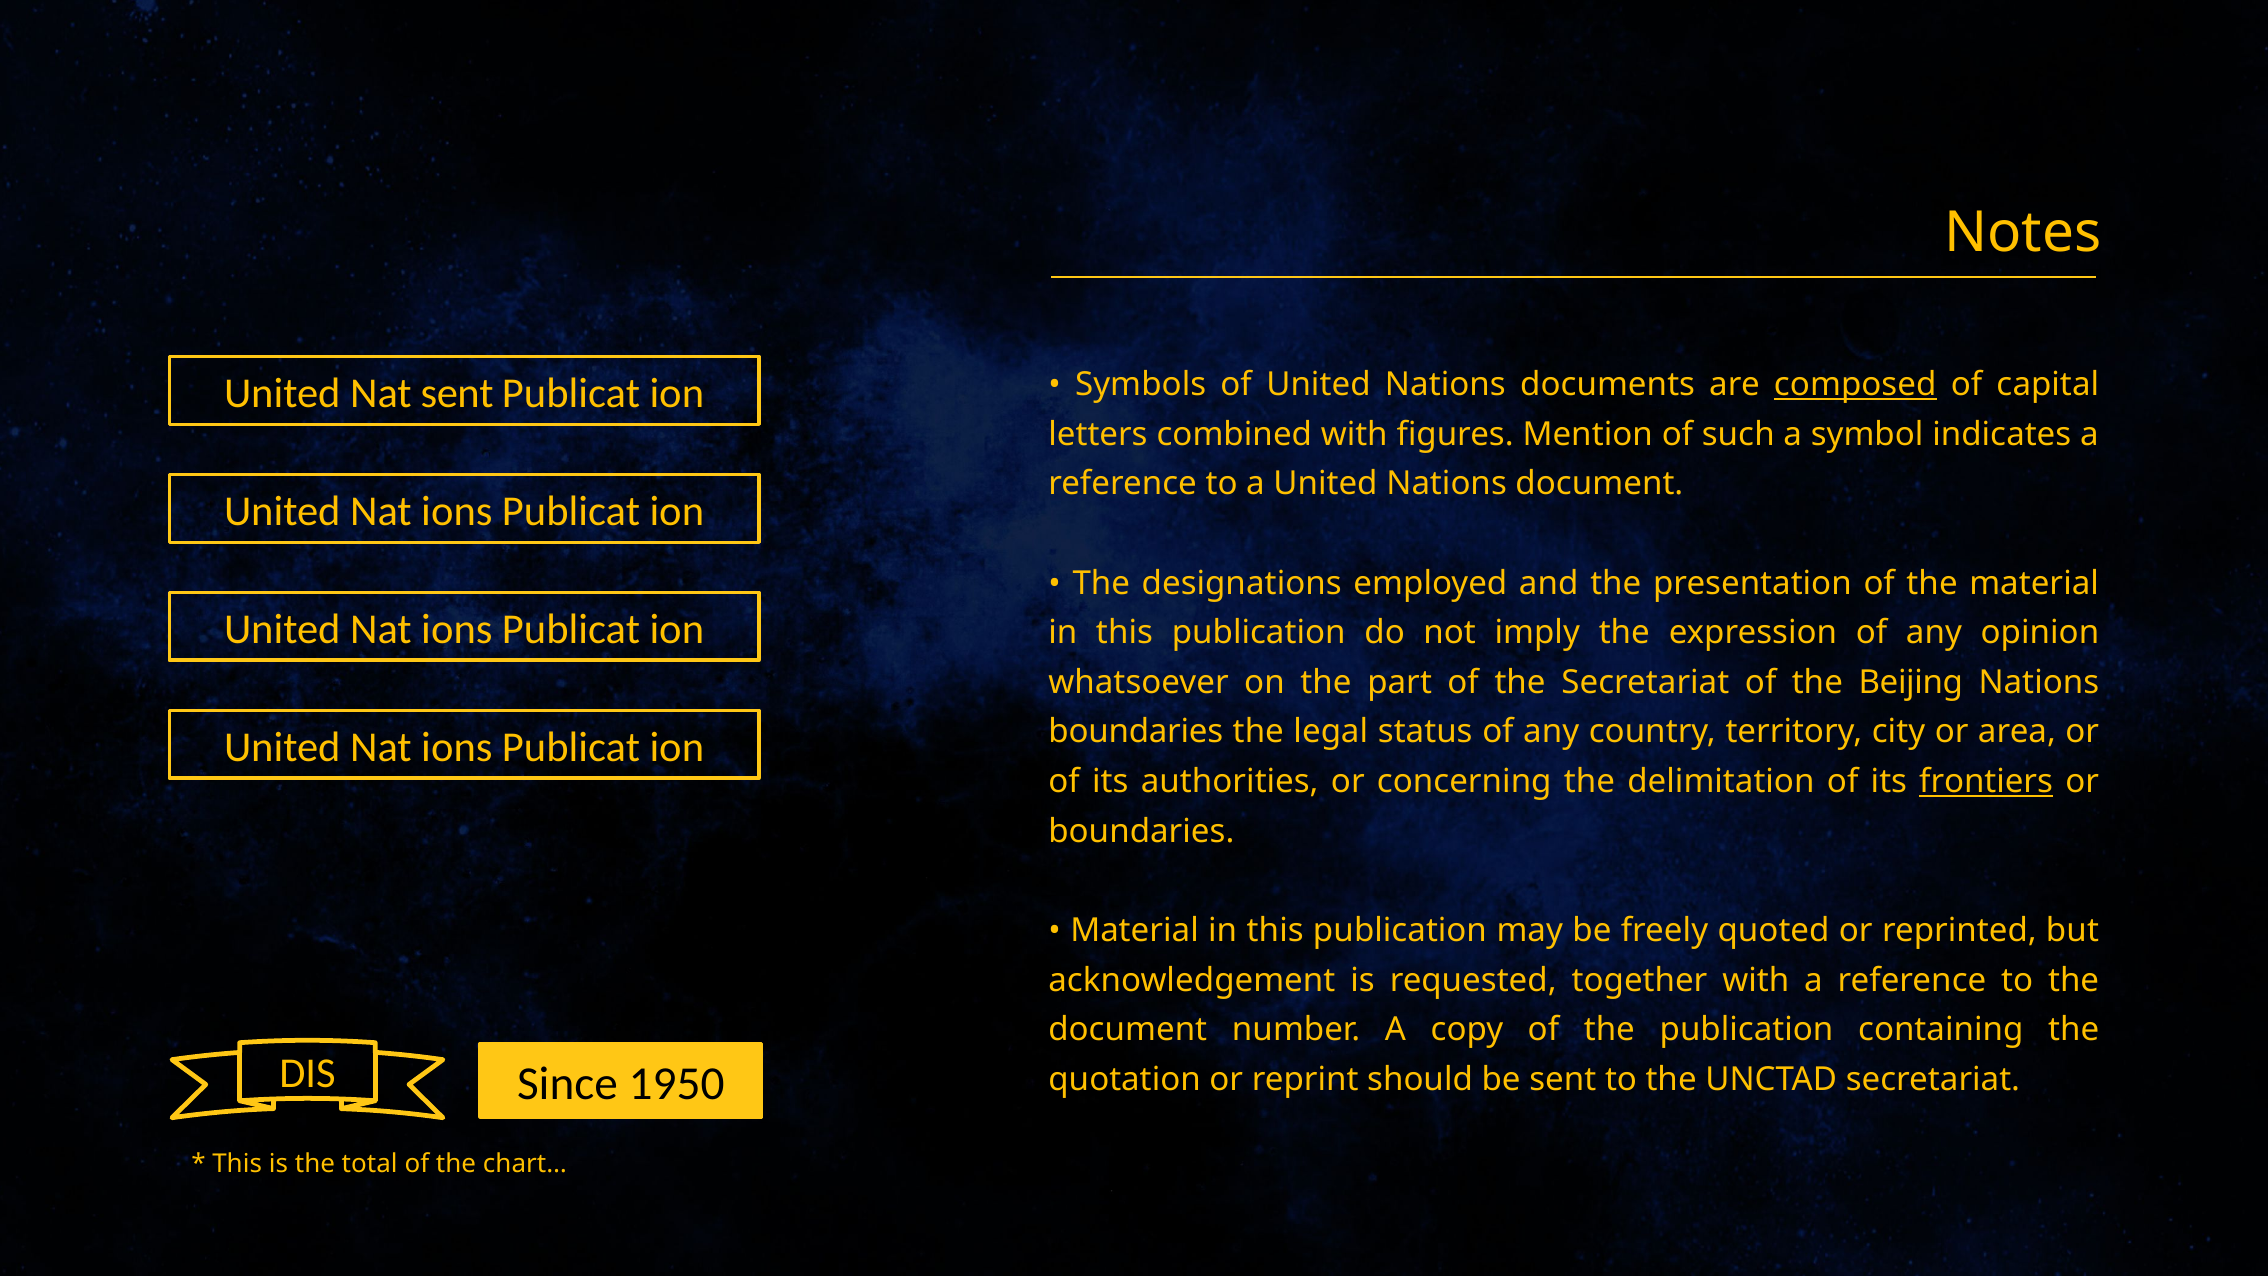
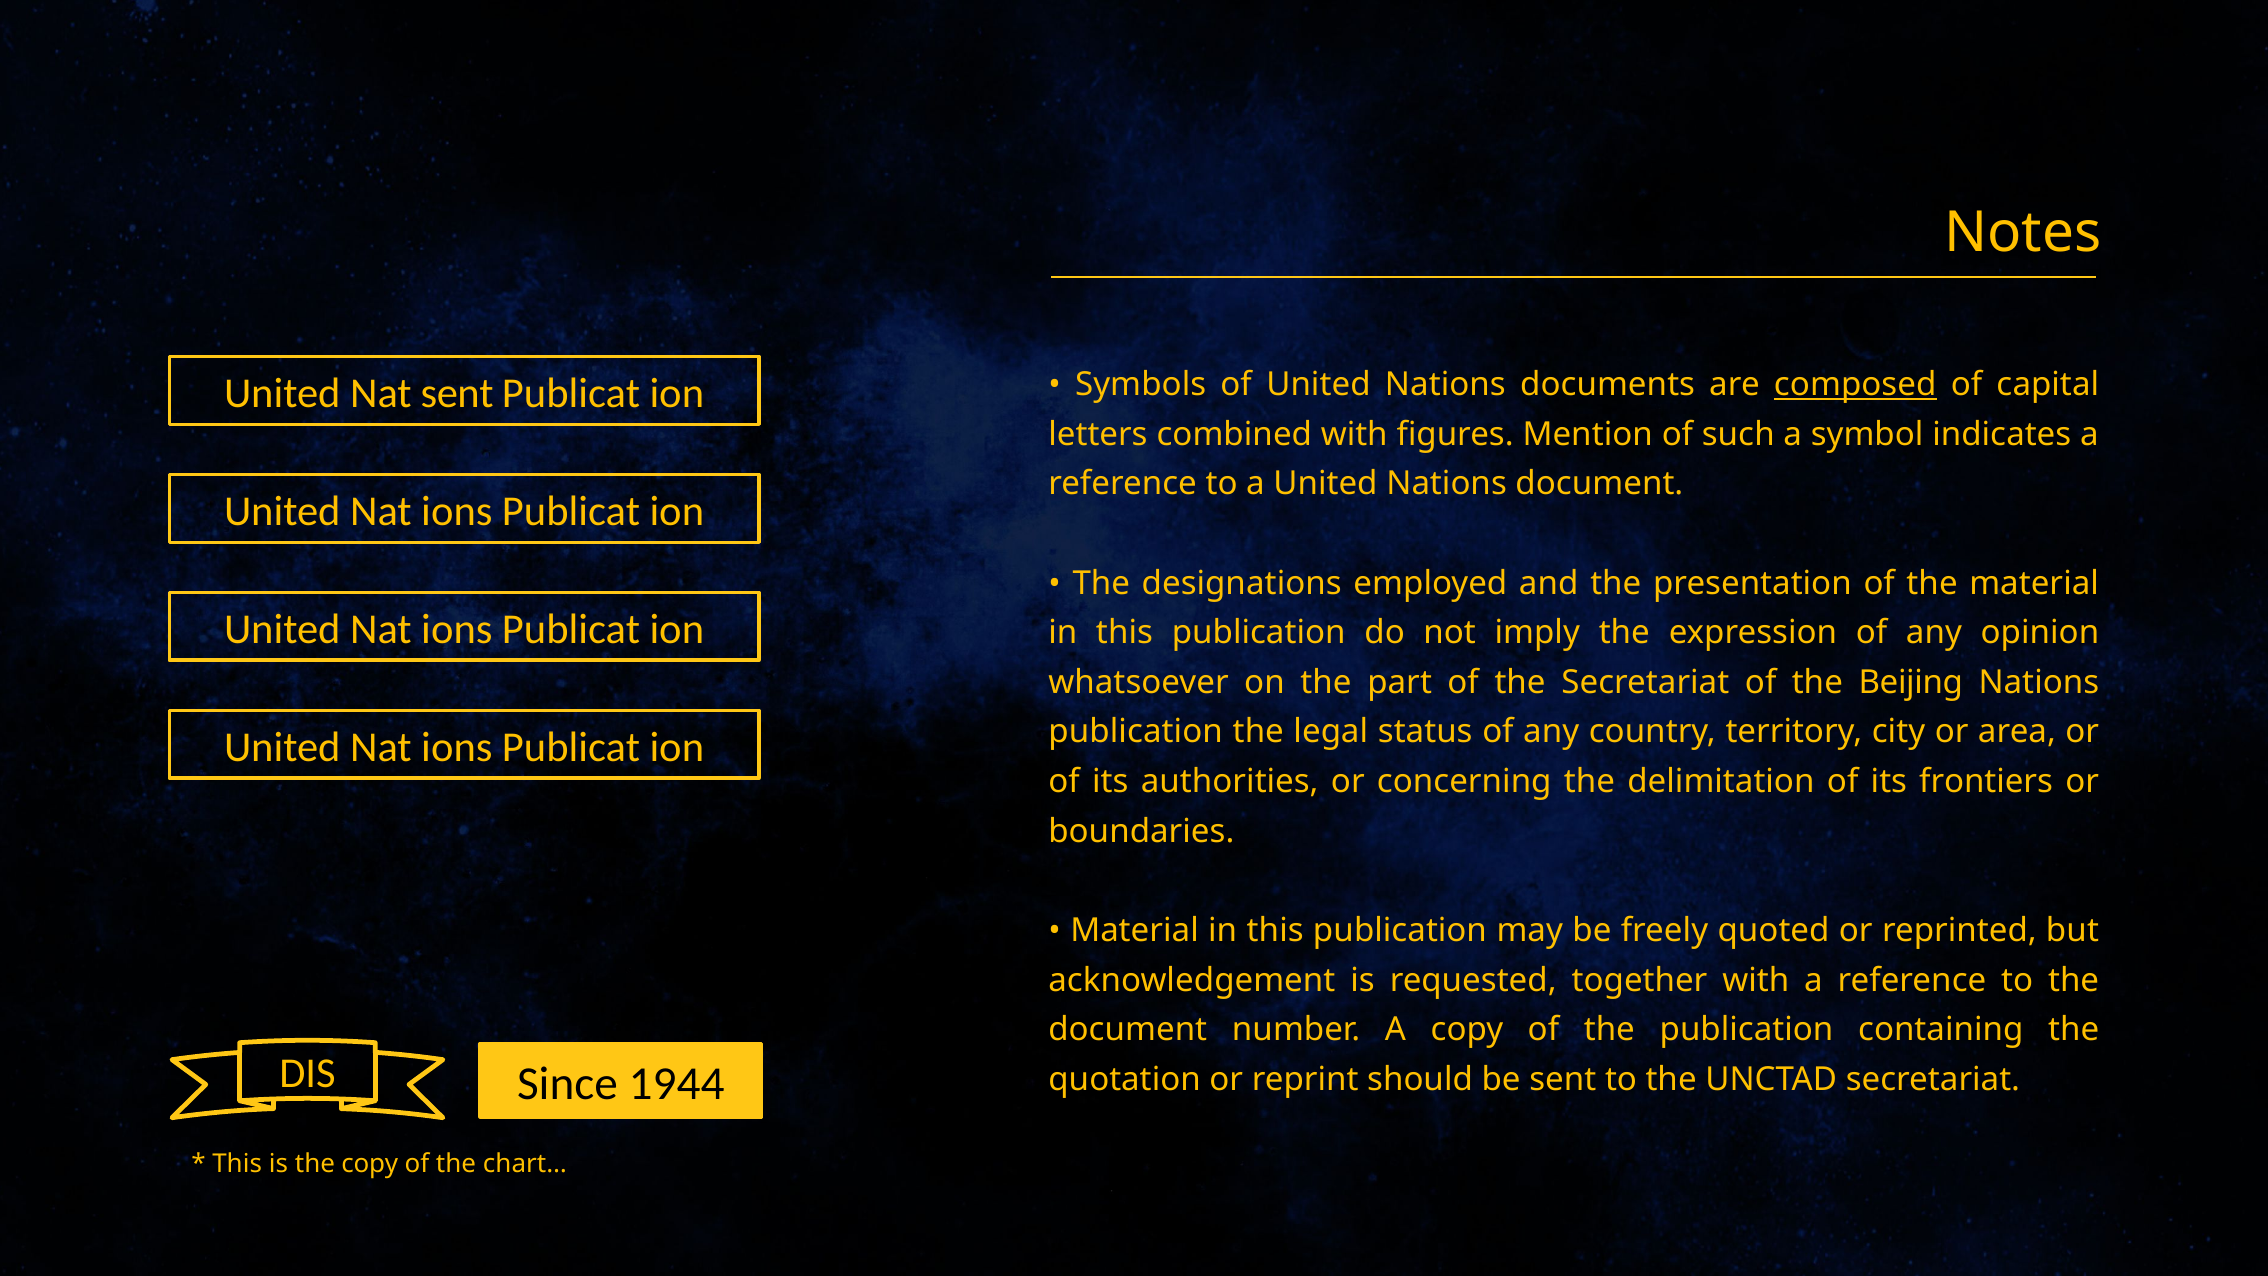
boundaries at (1136, 732): boundaries -> publication
frontiers underline: present -> none
1950: 1950 -> 1944
the total: total -> copy
